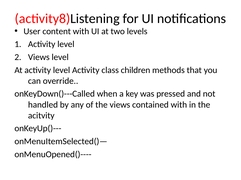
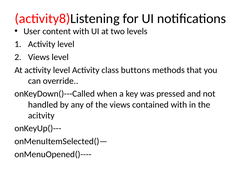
children: children -> buttons
